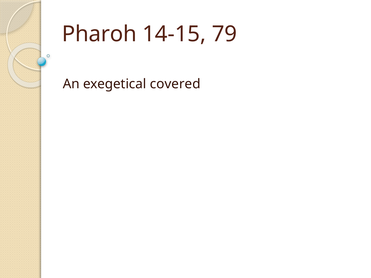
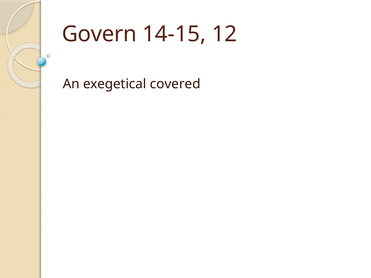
Pharoh: Pharoh -> Govern
79: 79 -> 12
